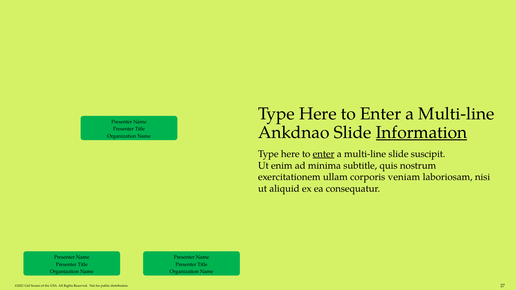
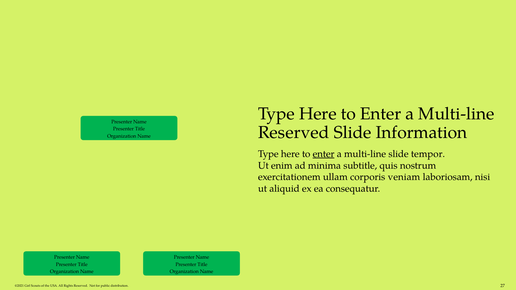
Ankdnao at (294, 133): Ankdnao -> Reserved
Information underline: present -> none
suscipit: suscipit -> tempor
